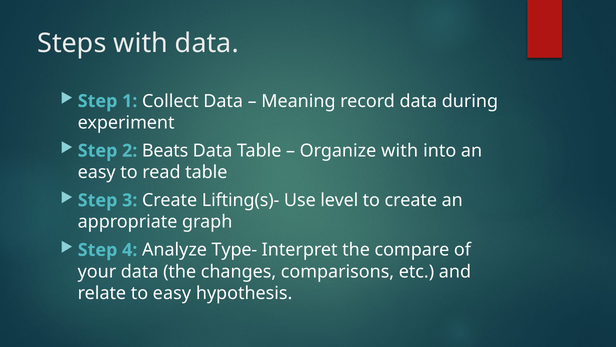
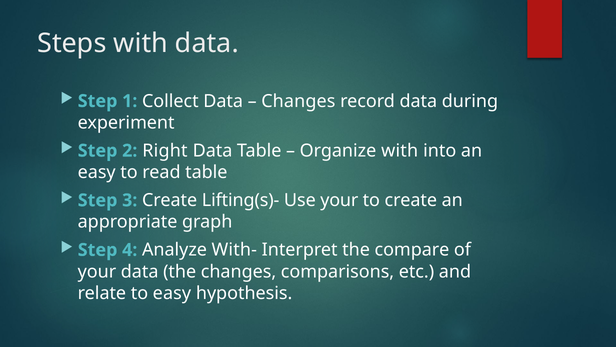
Meaning at (298, 101): Meaning -> Changes
Beats: Beats -> Right
Use level: level -> your
Type-: Type- -> With-
